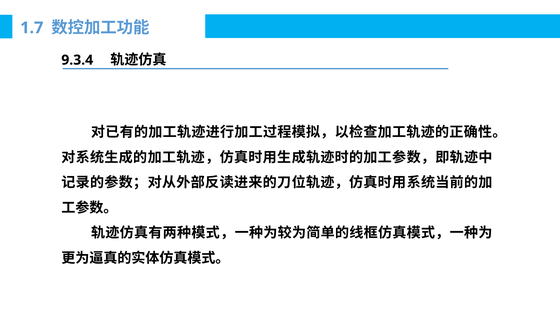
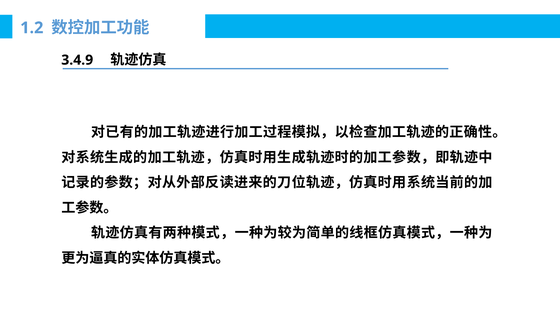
1.7: 1.7 -> 1.2
9.3.4: 9.3.4 -> 3.4.9
